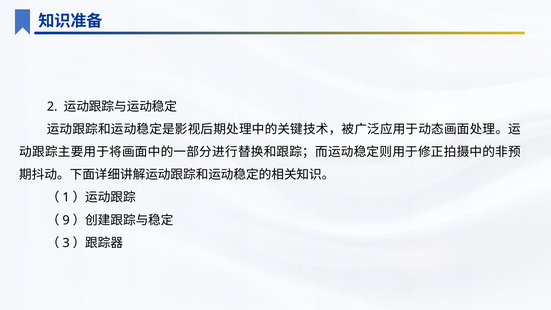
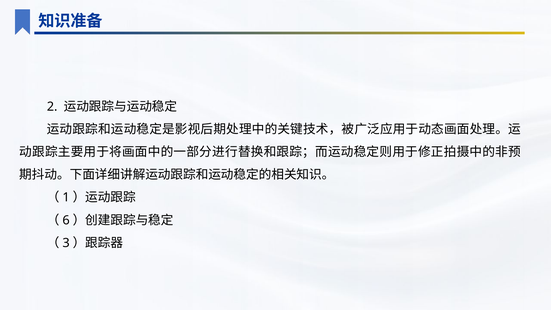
9: 9 -> 6
